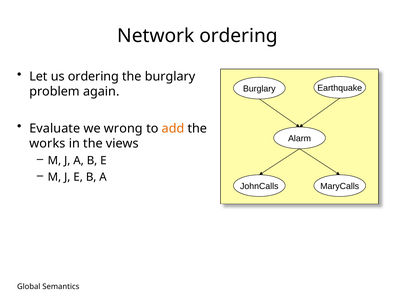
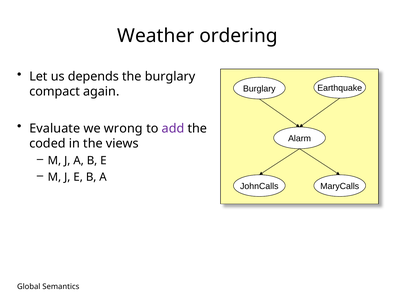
Network: Network -> Weather
us ordering: ordering -> depends
problem: problem -> compact
add colour: orange -> purple
works: works -> coded
